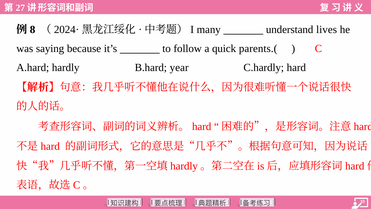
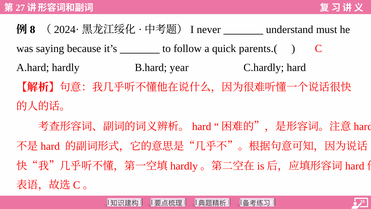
many: many -> never
lives: lives -> must
